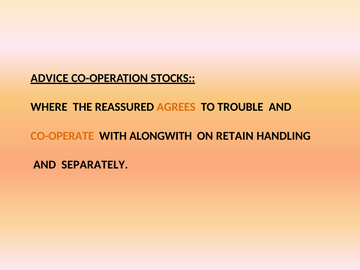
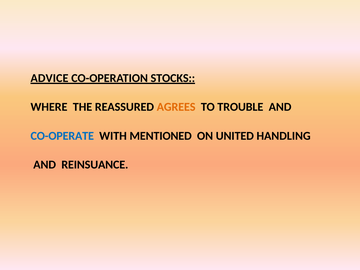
CO-OPERATE colour: orange -> blue
ALONGWITH: ALONGWITH -> MENTIONED
RETAIN: RETAIN -> UNITED
SEPARATELY: SEPARATELY -> REINSUANCE
